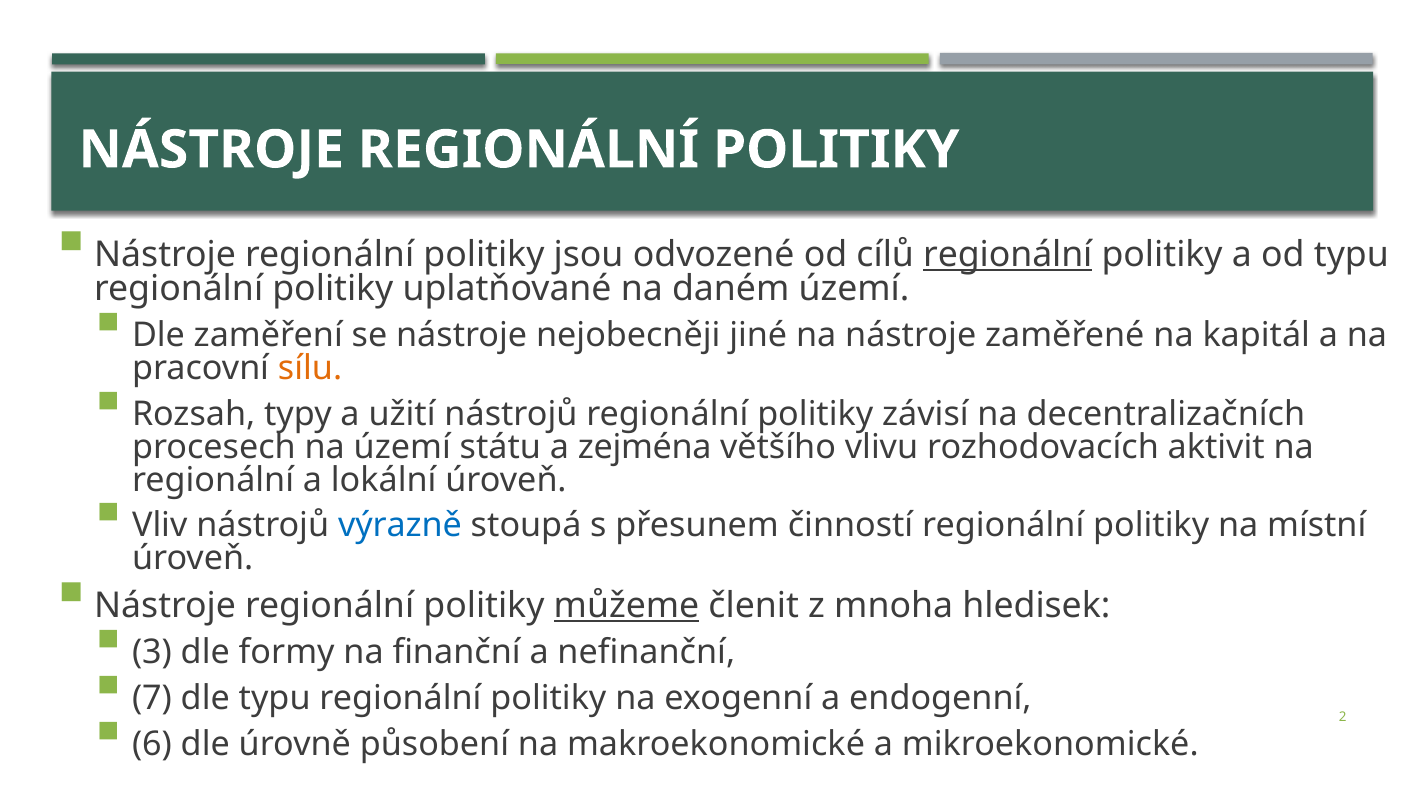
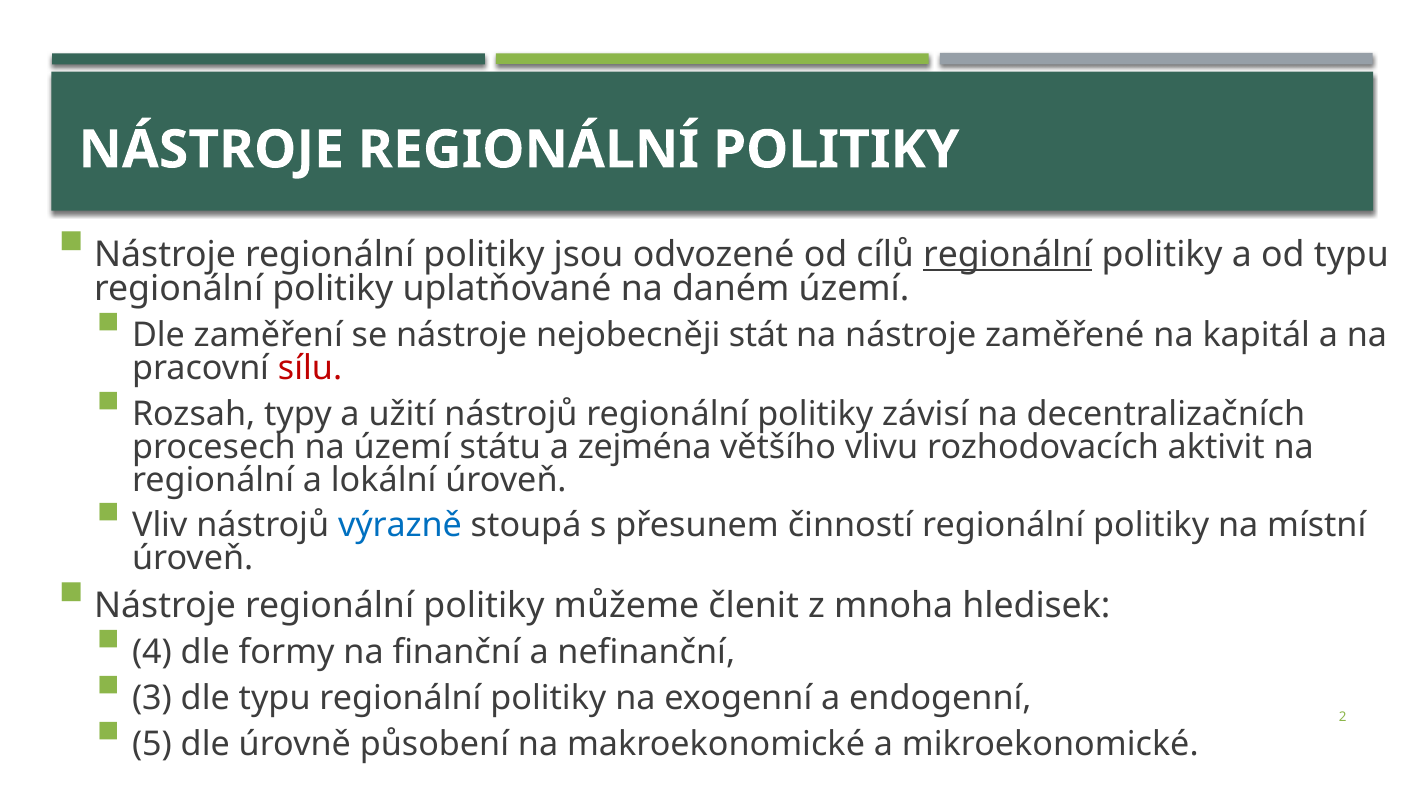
jiné: jiné -> stát
sílu colour: orange -> red
můžeme underline: present -> none
3: 3 -> 4
7: 7 -> 3
6: 6 -> 5
